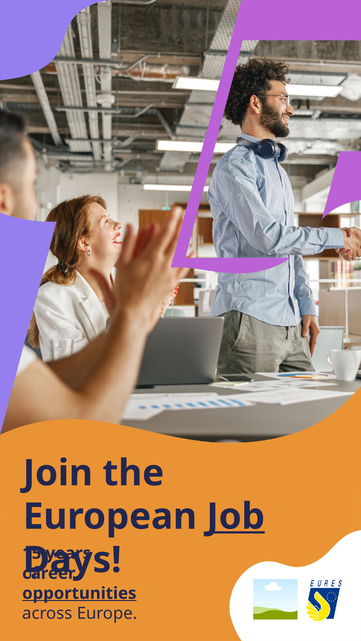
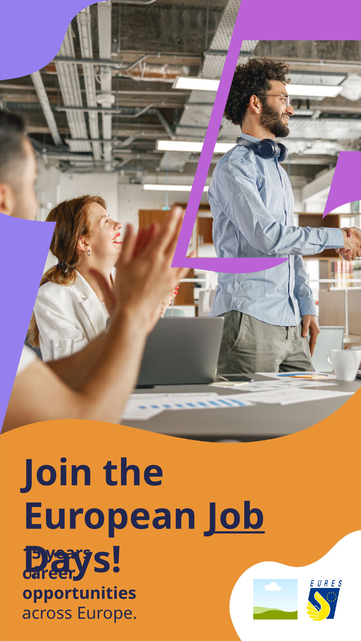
opportunities underline: present -> none
